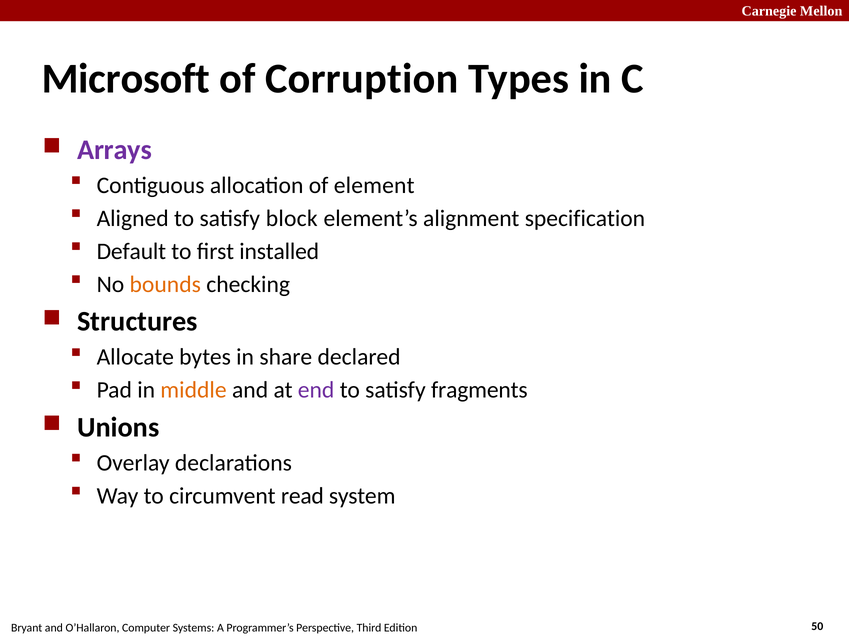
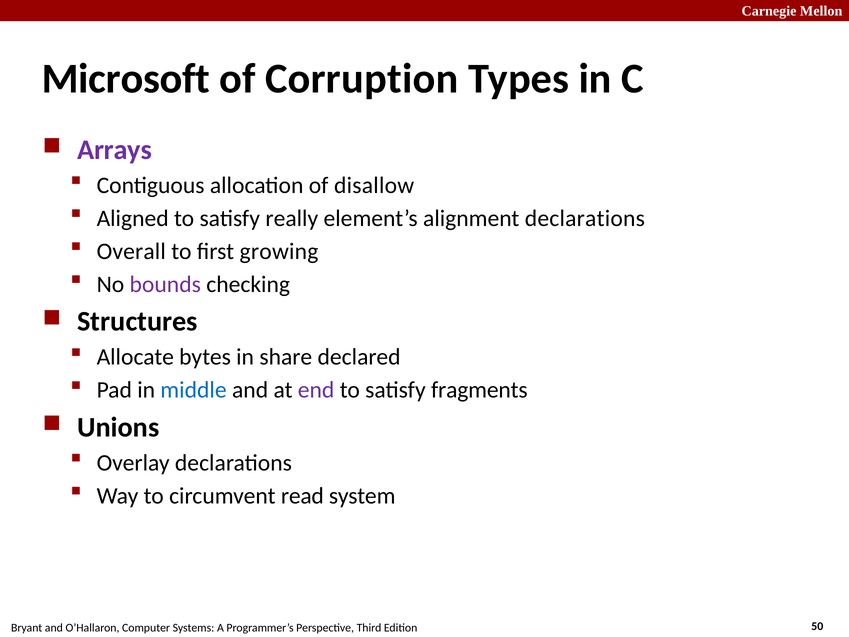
element: element -> disallow
block: block -> really
alignment specification: specification -> declarations
Default: Default -> Overall
installed: installed -> growing
bounds colour: orange -> purple
middle colour: orange -> blue
